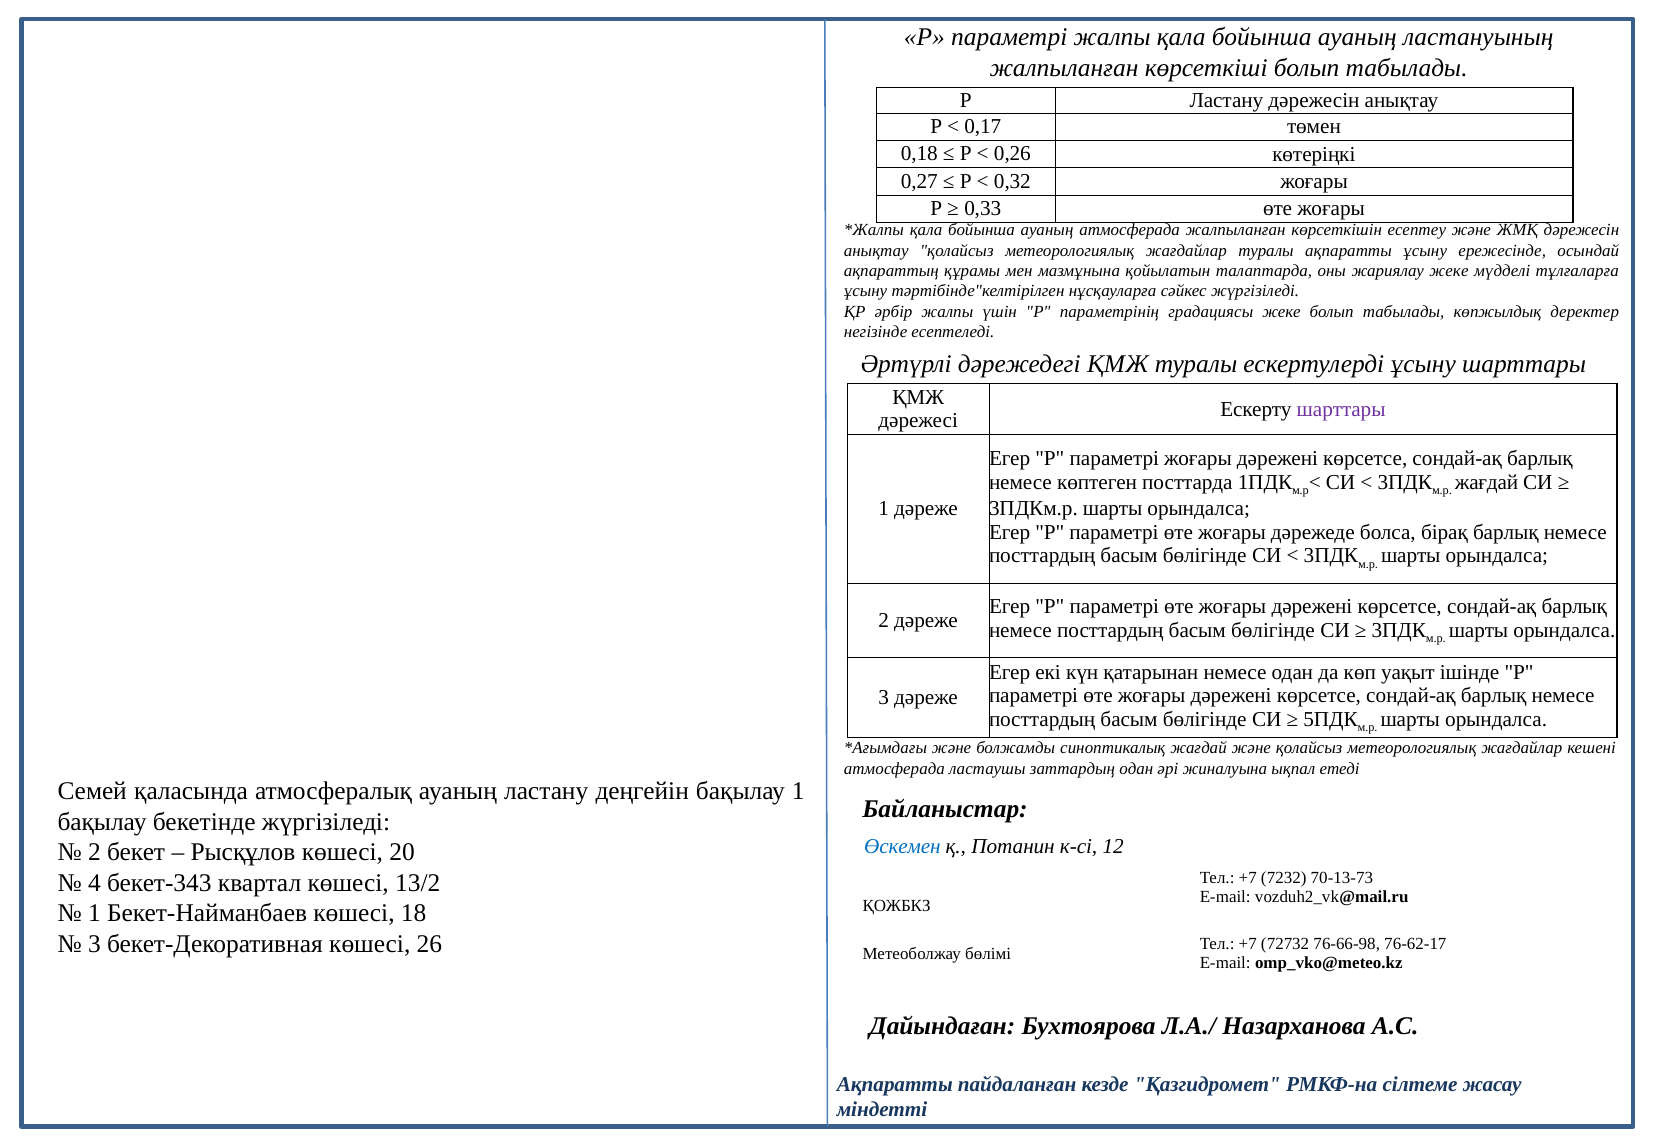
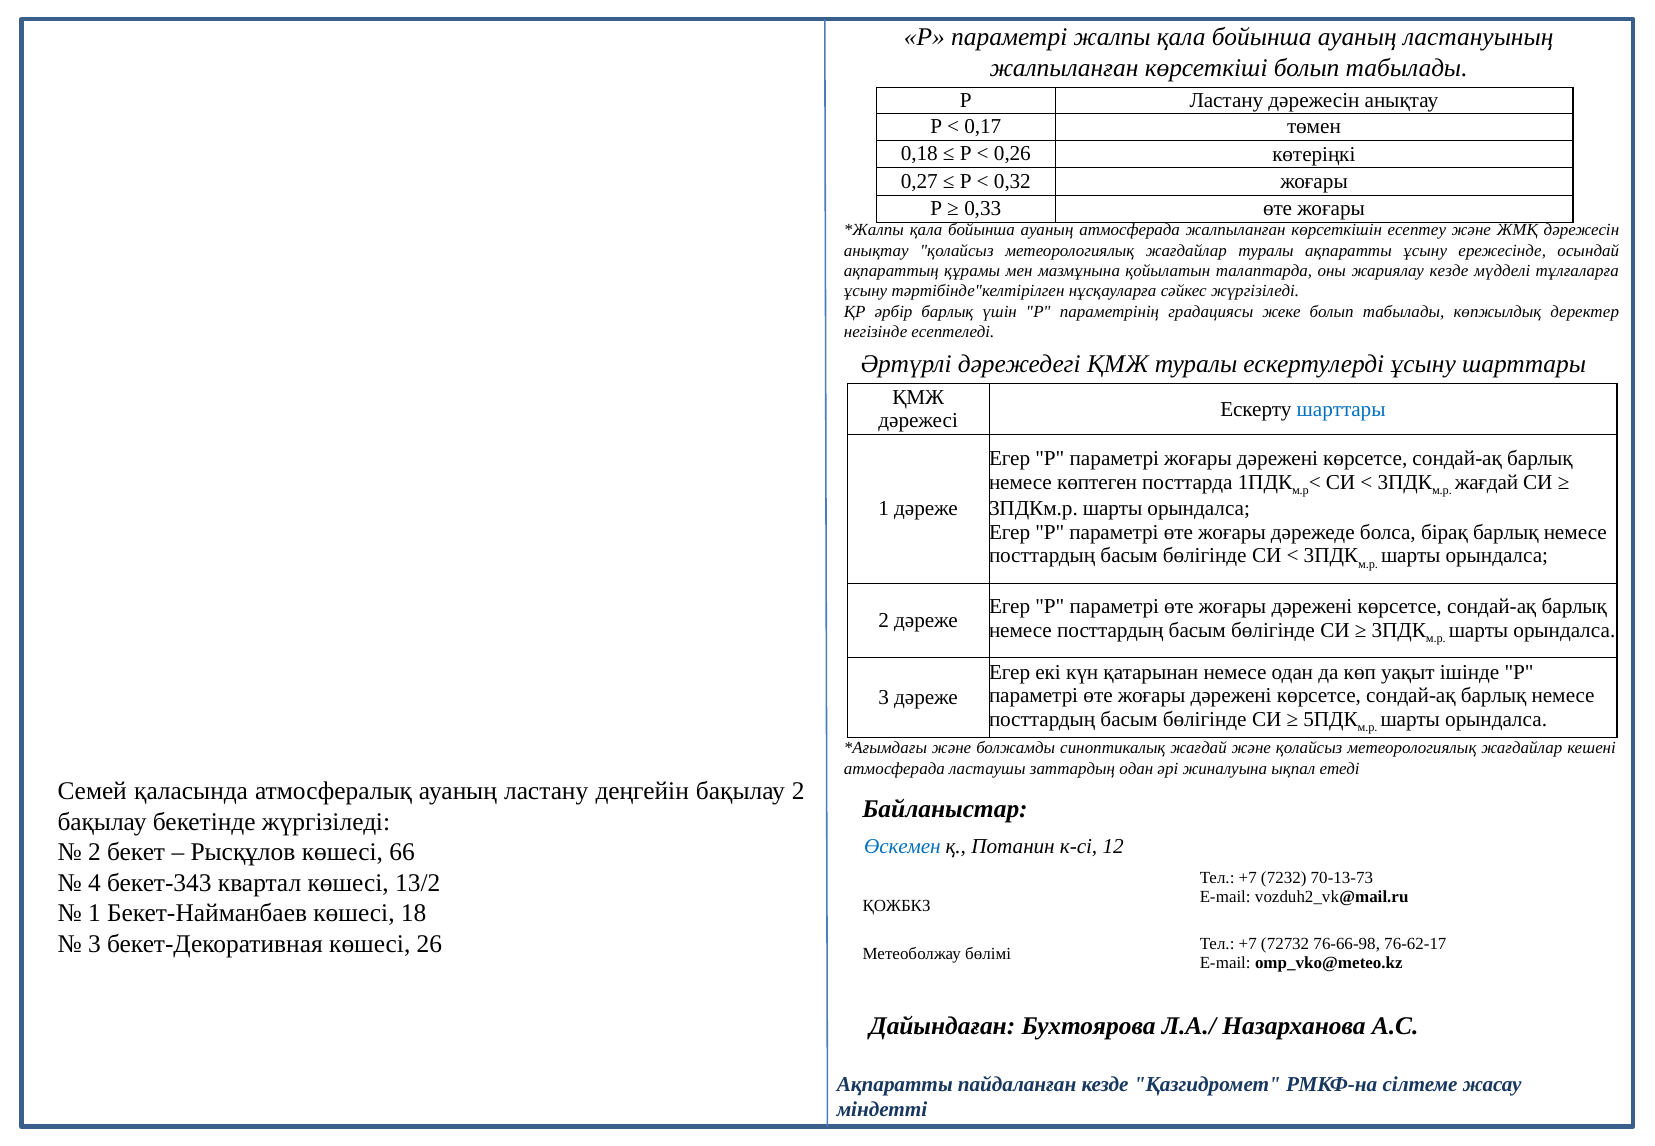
жариялау жеке: жеке -> кезде
әрбір жалпы: жалпы -> барлық
шарттары at (1341, 409) colour: purple -> blue
бақылау 1: 1 -> 2
20: 20 -> 66
